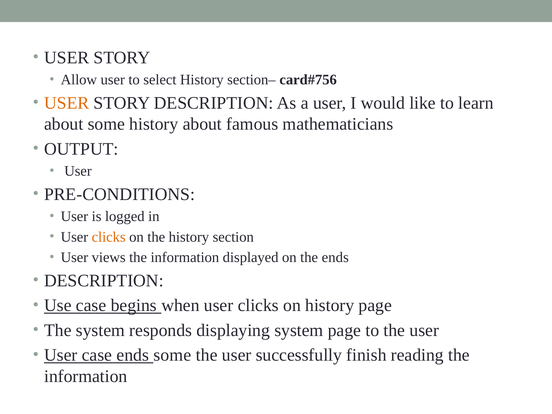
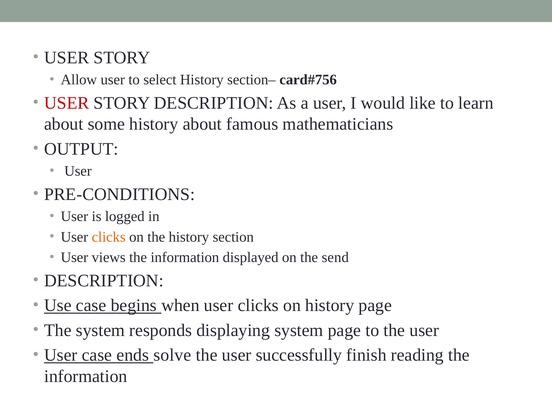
USER at (67, 103) colour: orange -> red
the ends: ends -> send
ends some: some -> solve
